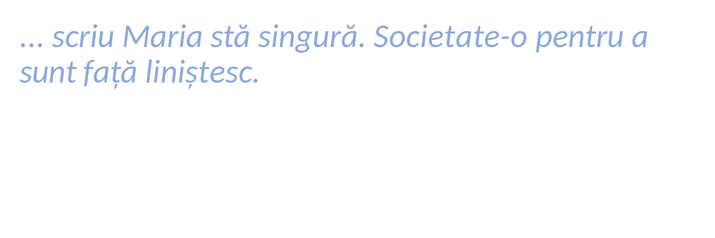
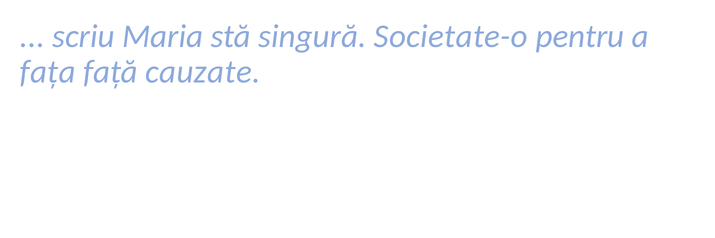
sunt: sunt -> fața
liniștesc: liniștesc -> cauzate
